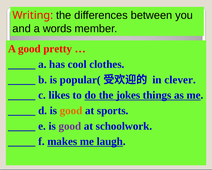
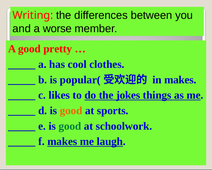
words: words -> worse
in clever: clever -> makes
good at (70, 126) colour: purple -> green
